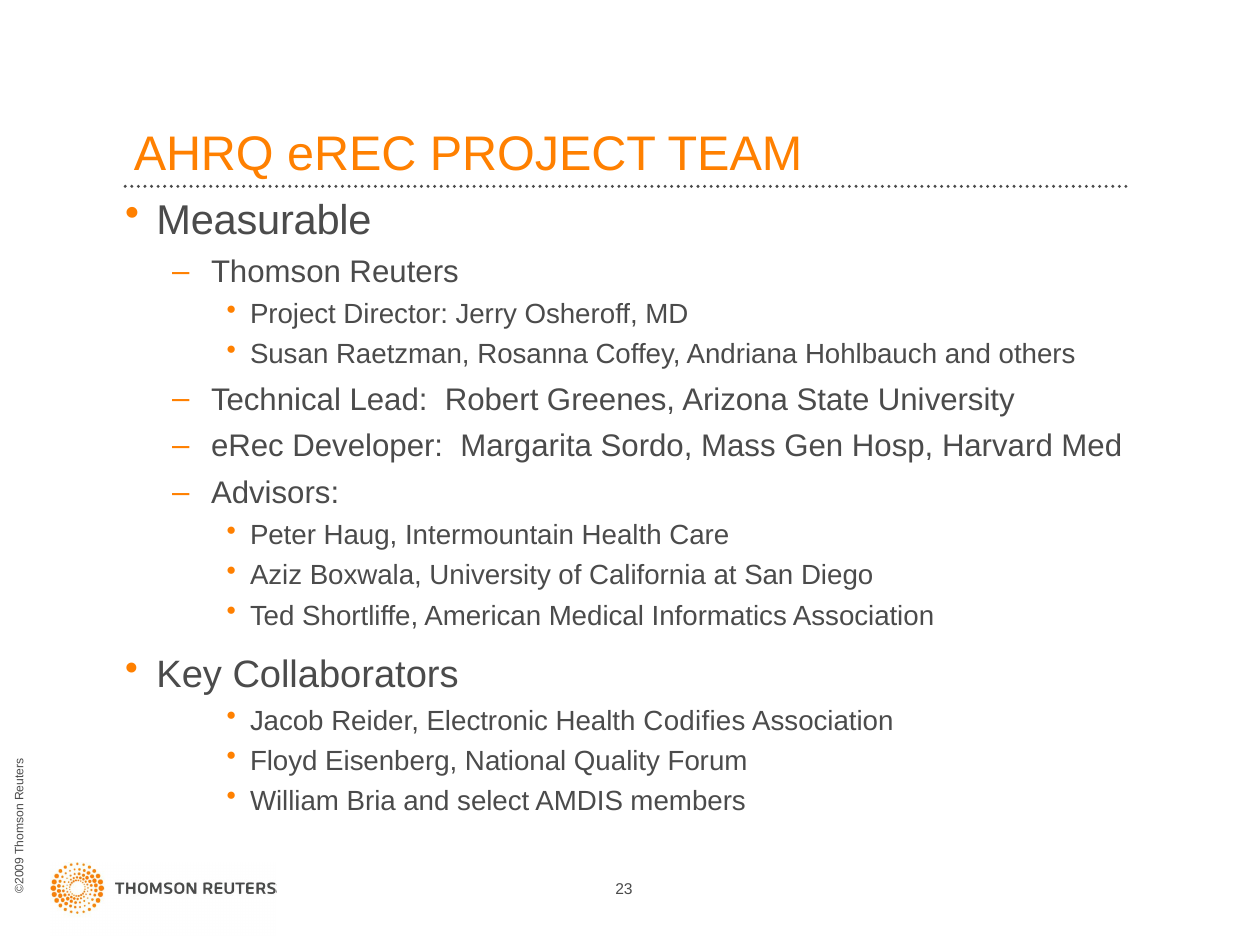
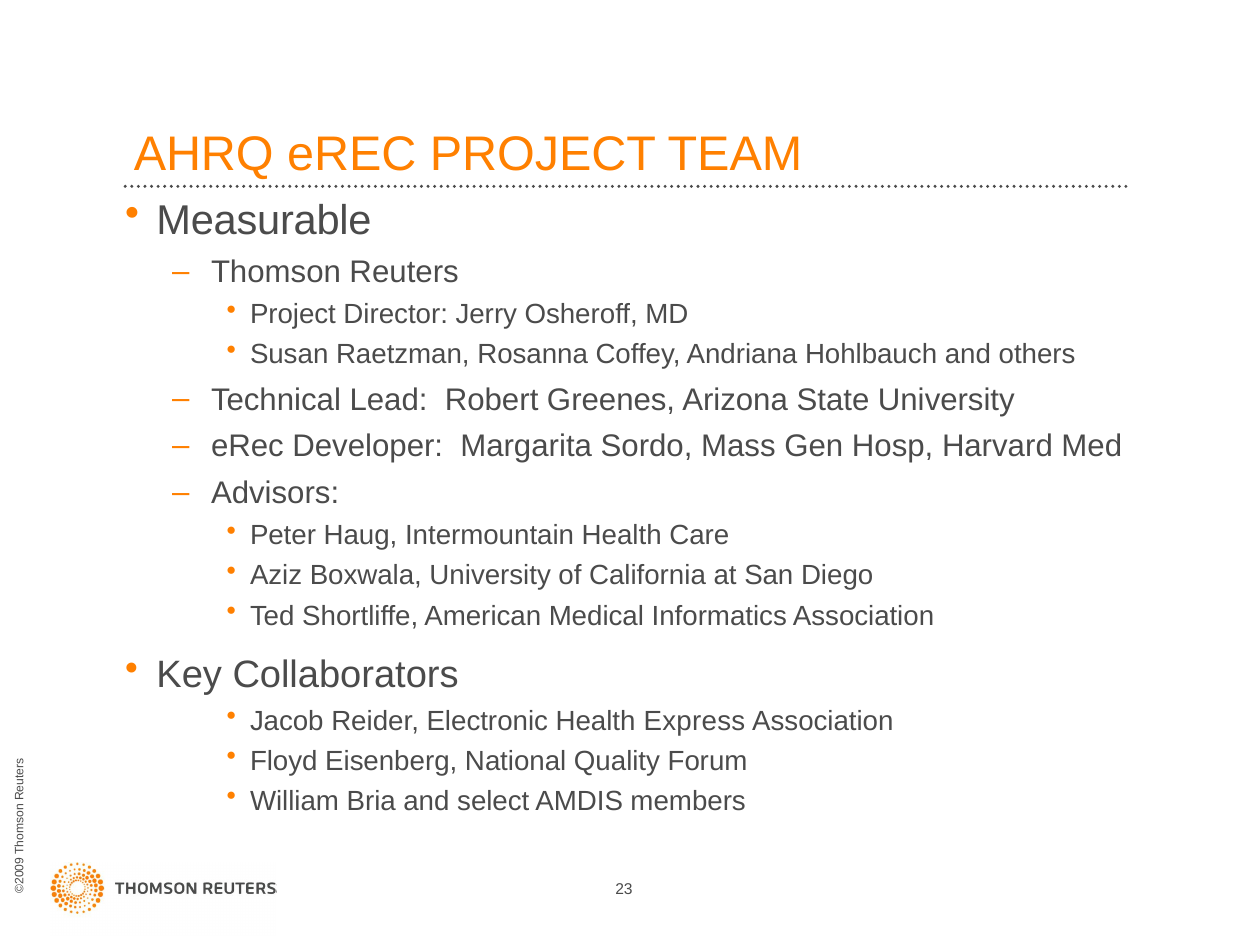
Codifies: Codifies -> Express
